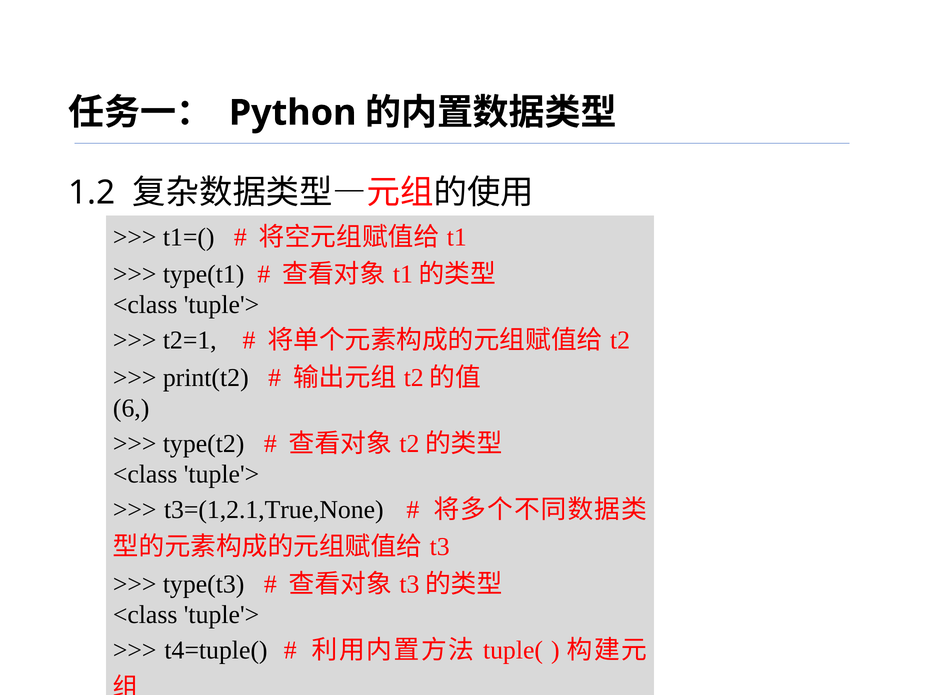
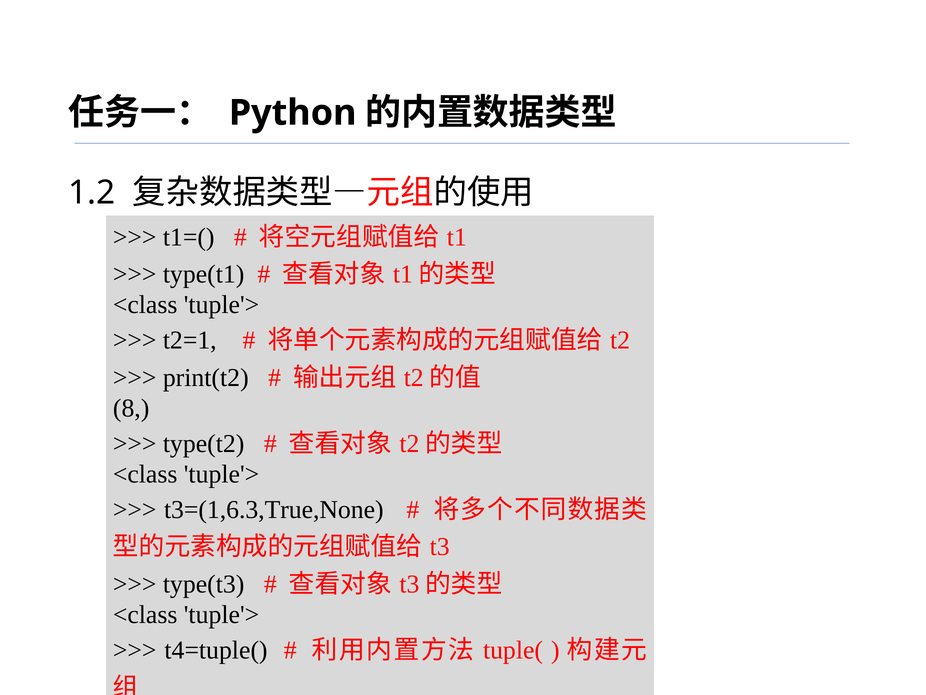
6: 6 -> 8
t3=(1,2.1,True,None: t3=(1,2.1,True,None -> t3=(1,6.3,True,None
